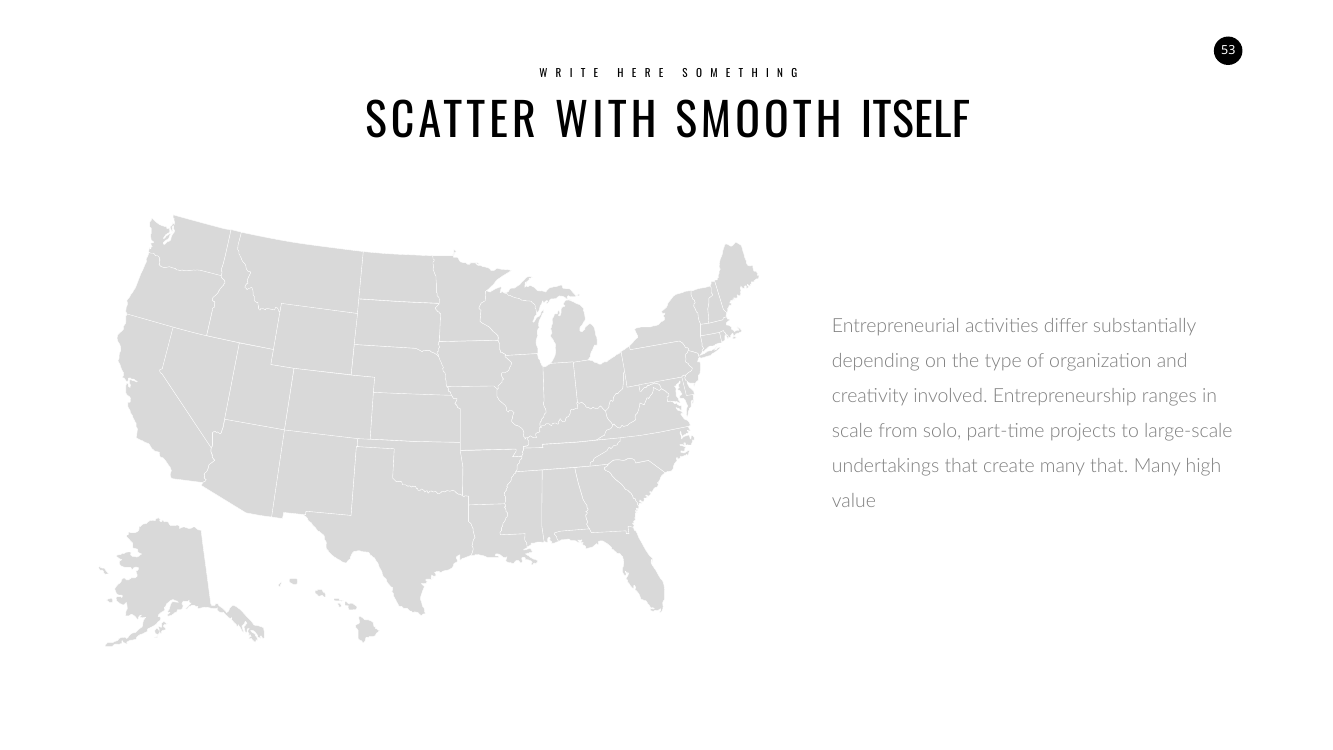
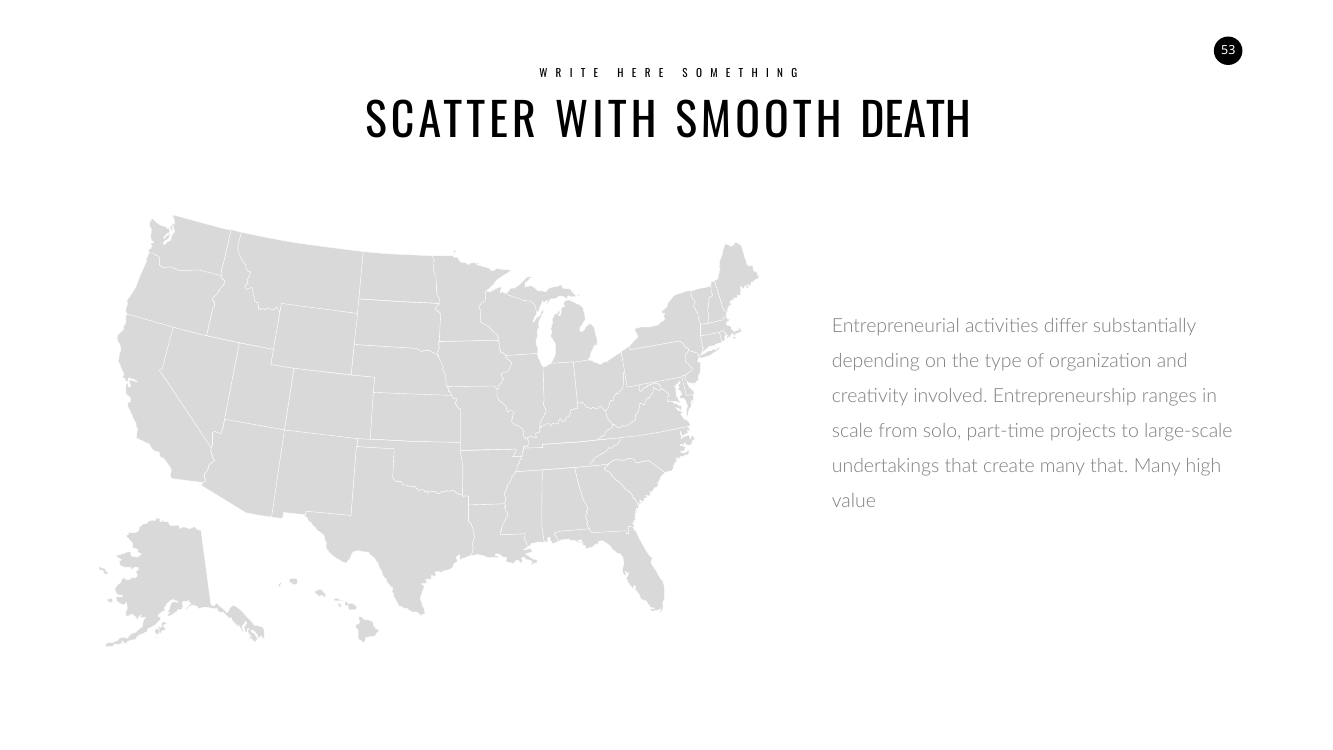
ITSELF: ITSELF -> DEATH
